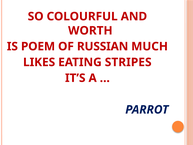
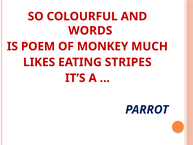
WORTH: WORTH -> WORDS
RUSSIAN: RUSSIAN -> MONKEY
